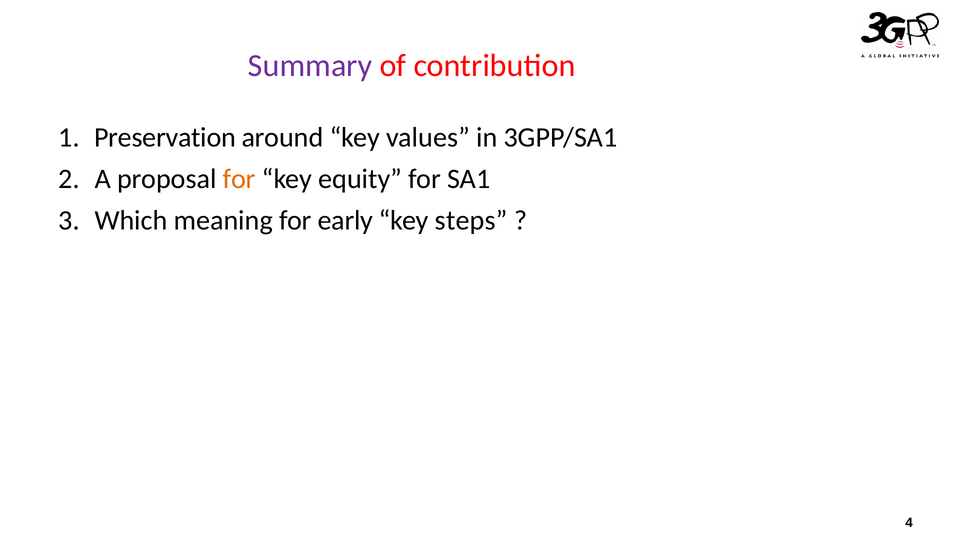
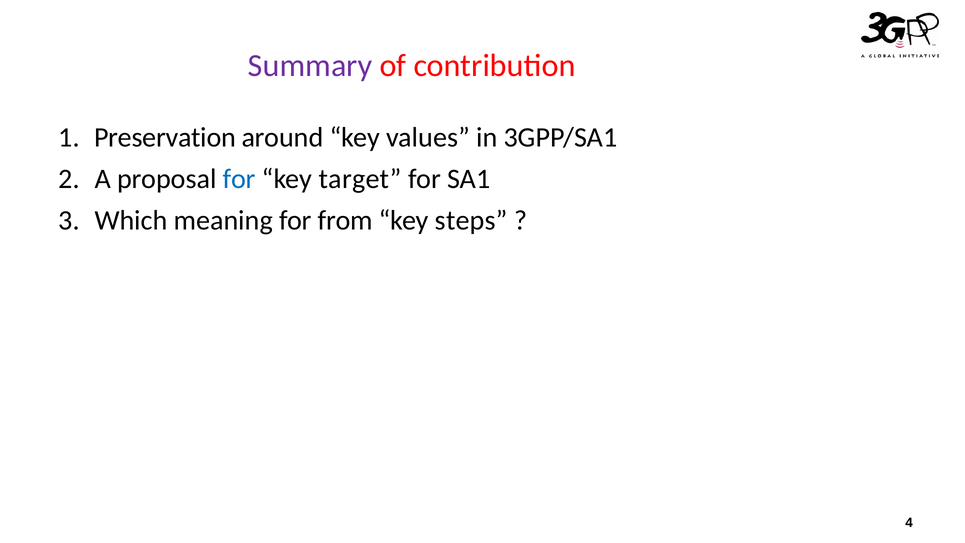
for at (239, 179) colour: orange -> blue
equity: equity -> target
early: early -> from
